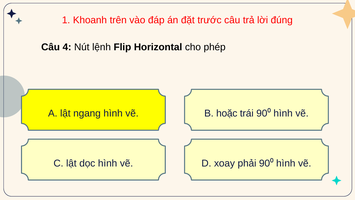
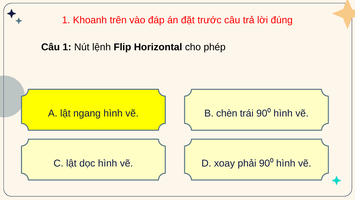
Câu 4: 4 -> 1
hoặc: hoặc -> chèn
